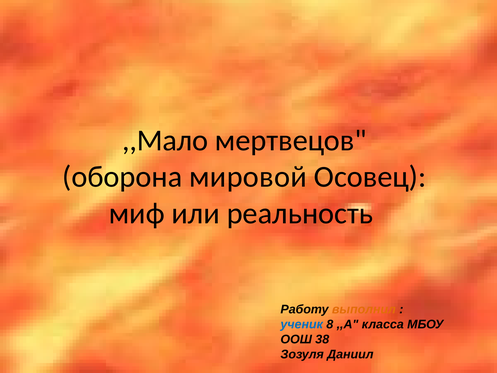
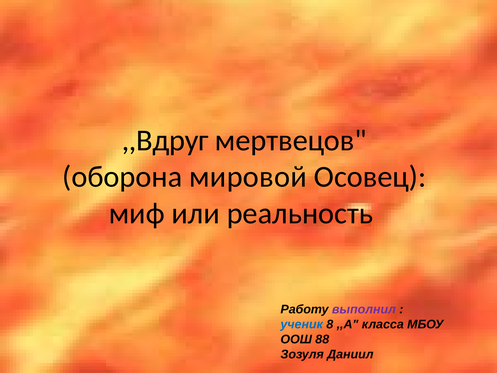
,,Мало: ,,Мало -> ,,Вдруг
выполнил colour: orange -> purple
38: 38 -> 88
